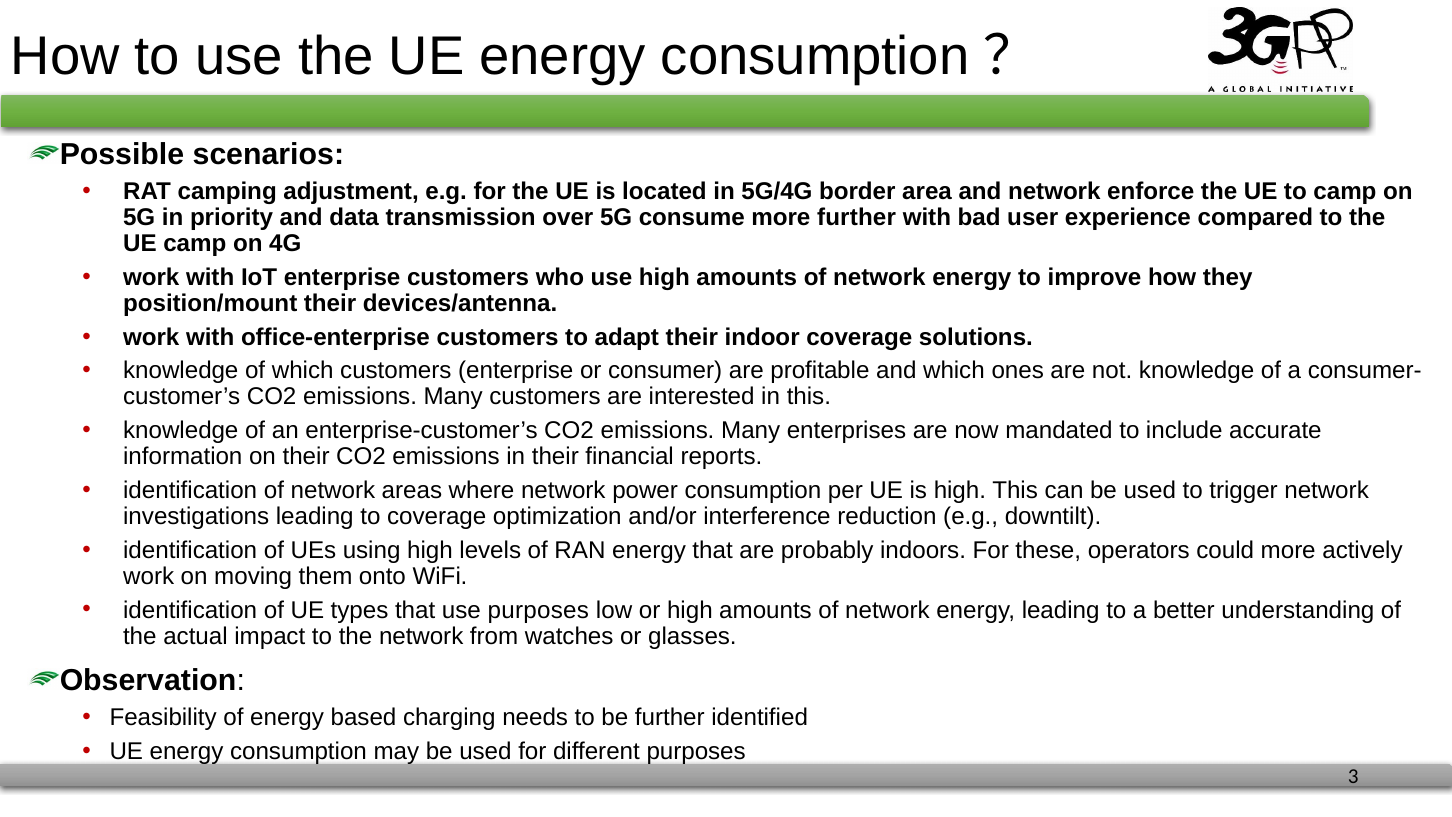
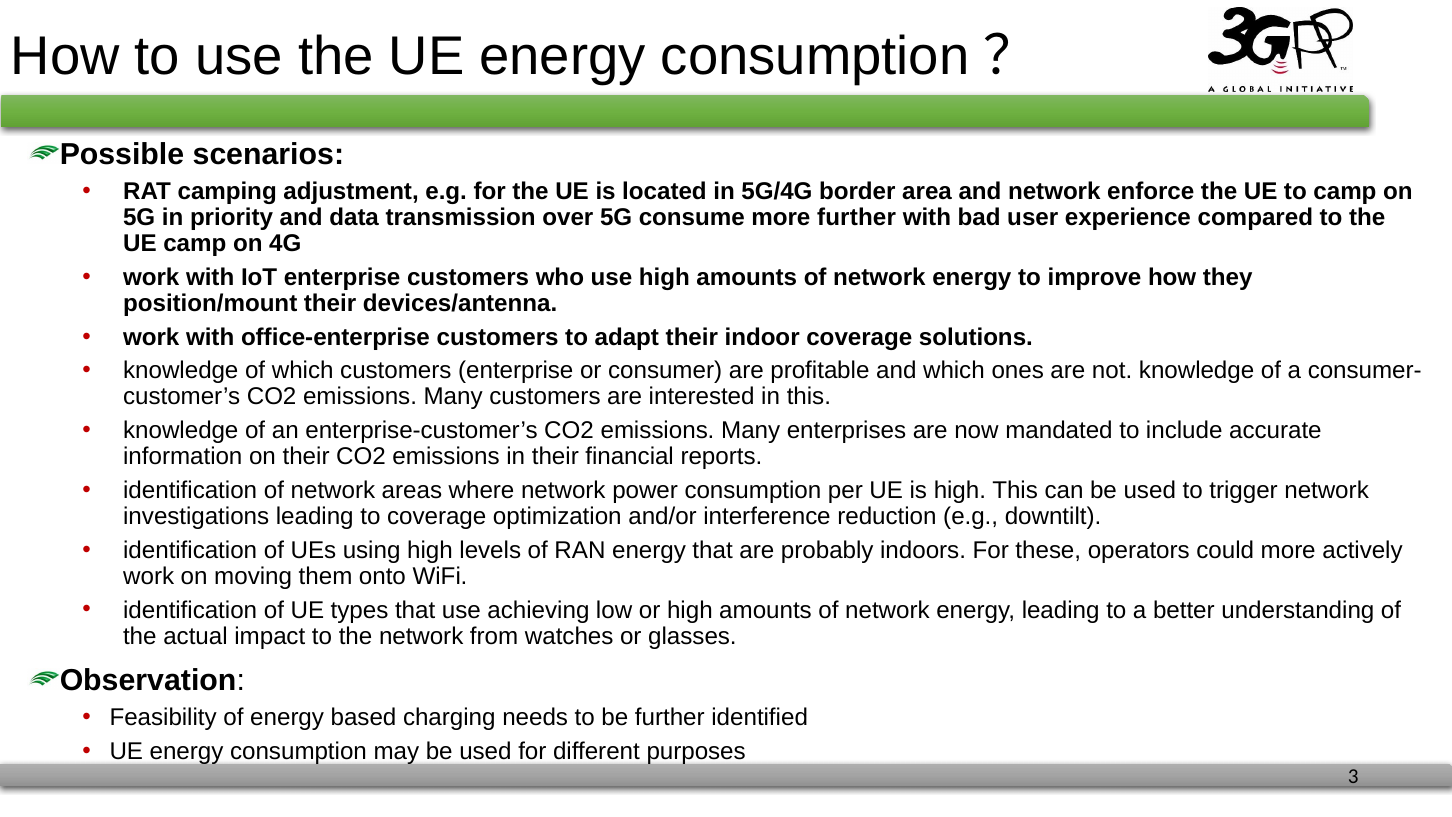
use purposes: purposes -> achieving
